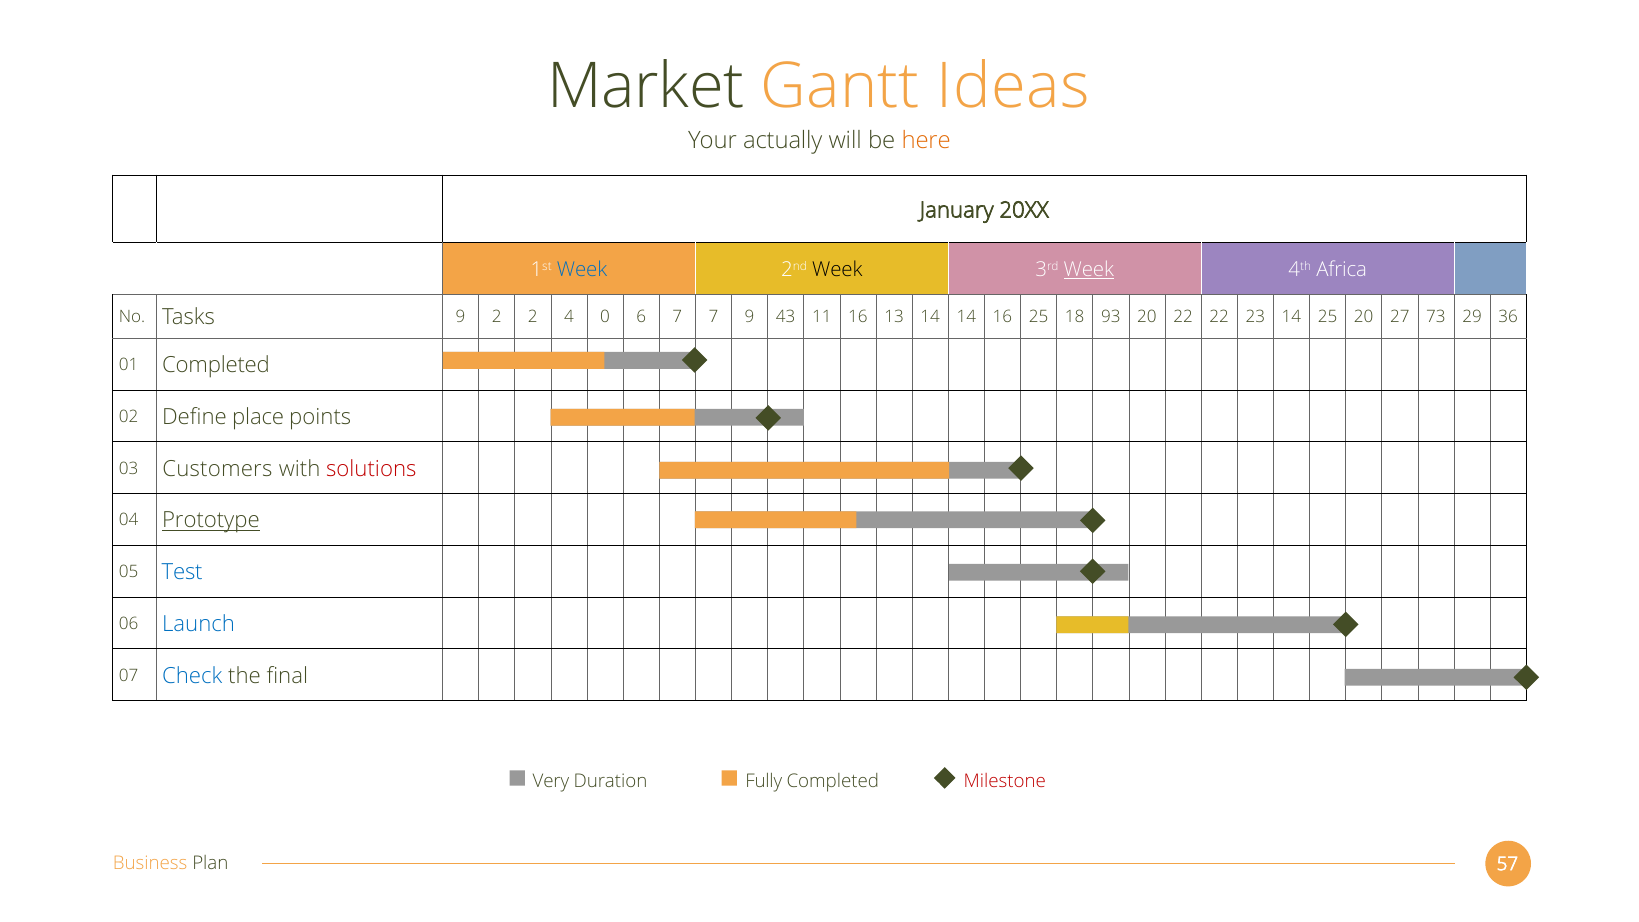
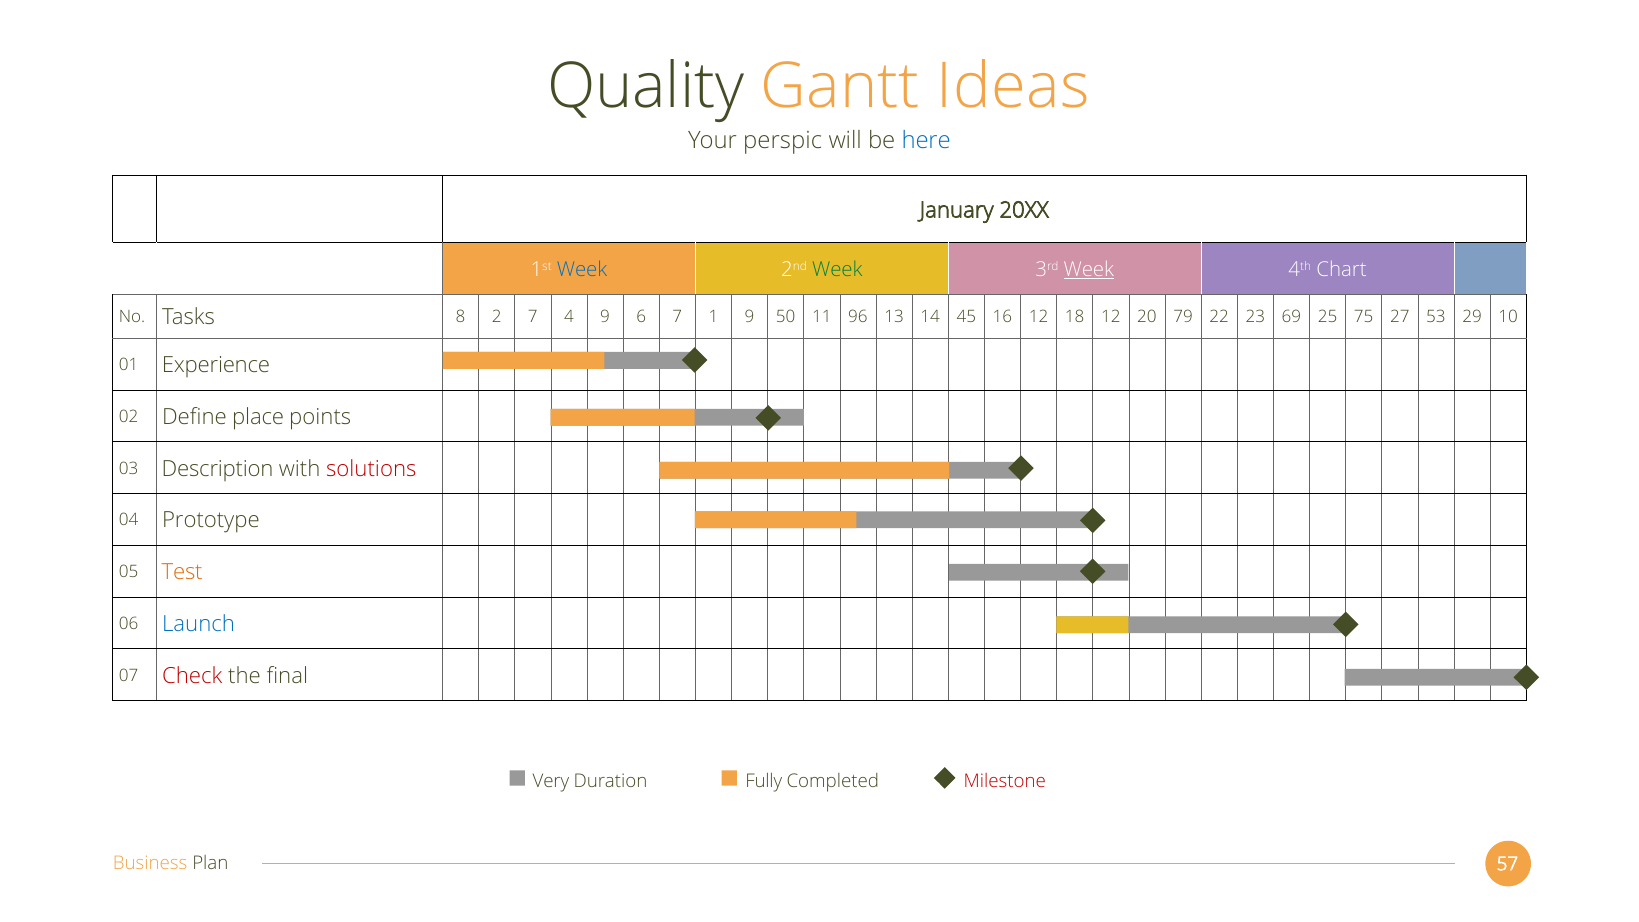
Market: Market -> Quality
actually: actually -> perspic
here colour: orange -> blue
Week at (837, 270) colour: black -> green
Africa: Africa -> Chart
Tasks 9: 9 -> 8
2 2: 2 -> 7
4 0: 0 -> 9
7 7: 7 -> 1
43: 43 -> 50
11 16: 16 -> 96
14 14: 14 -> 45
16 25: 25 -> 12
18 93: 93 -> 12
20 22: 22 -> 79
23 14: 14 -> 69
25 20: 20 -> 75
73: 73 -> 53
36: 36 -> 10
01 Completed: Completed -> Experience
Customers: Customers -> Description
Prototype underline: present -> none
Test colour: blue -> orange
Check colour: blue -> red
